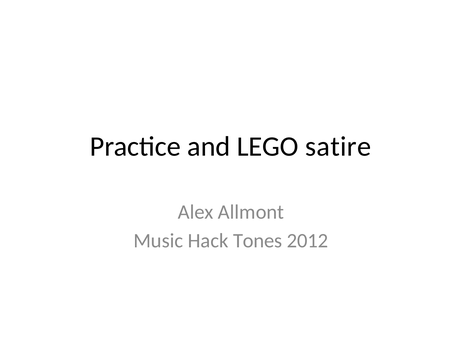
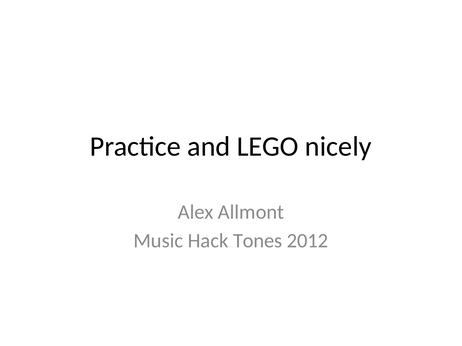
satire: satire -> nicely
